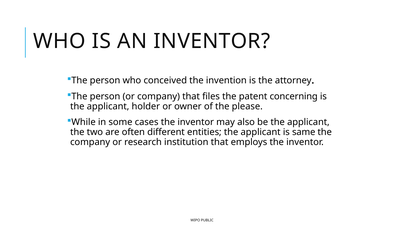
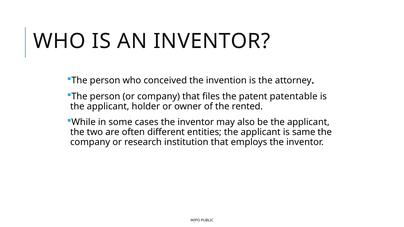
concerning: concerning -> patentable
please: please -> rented
